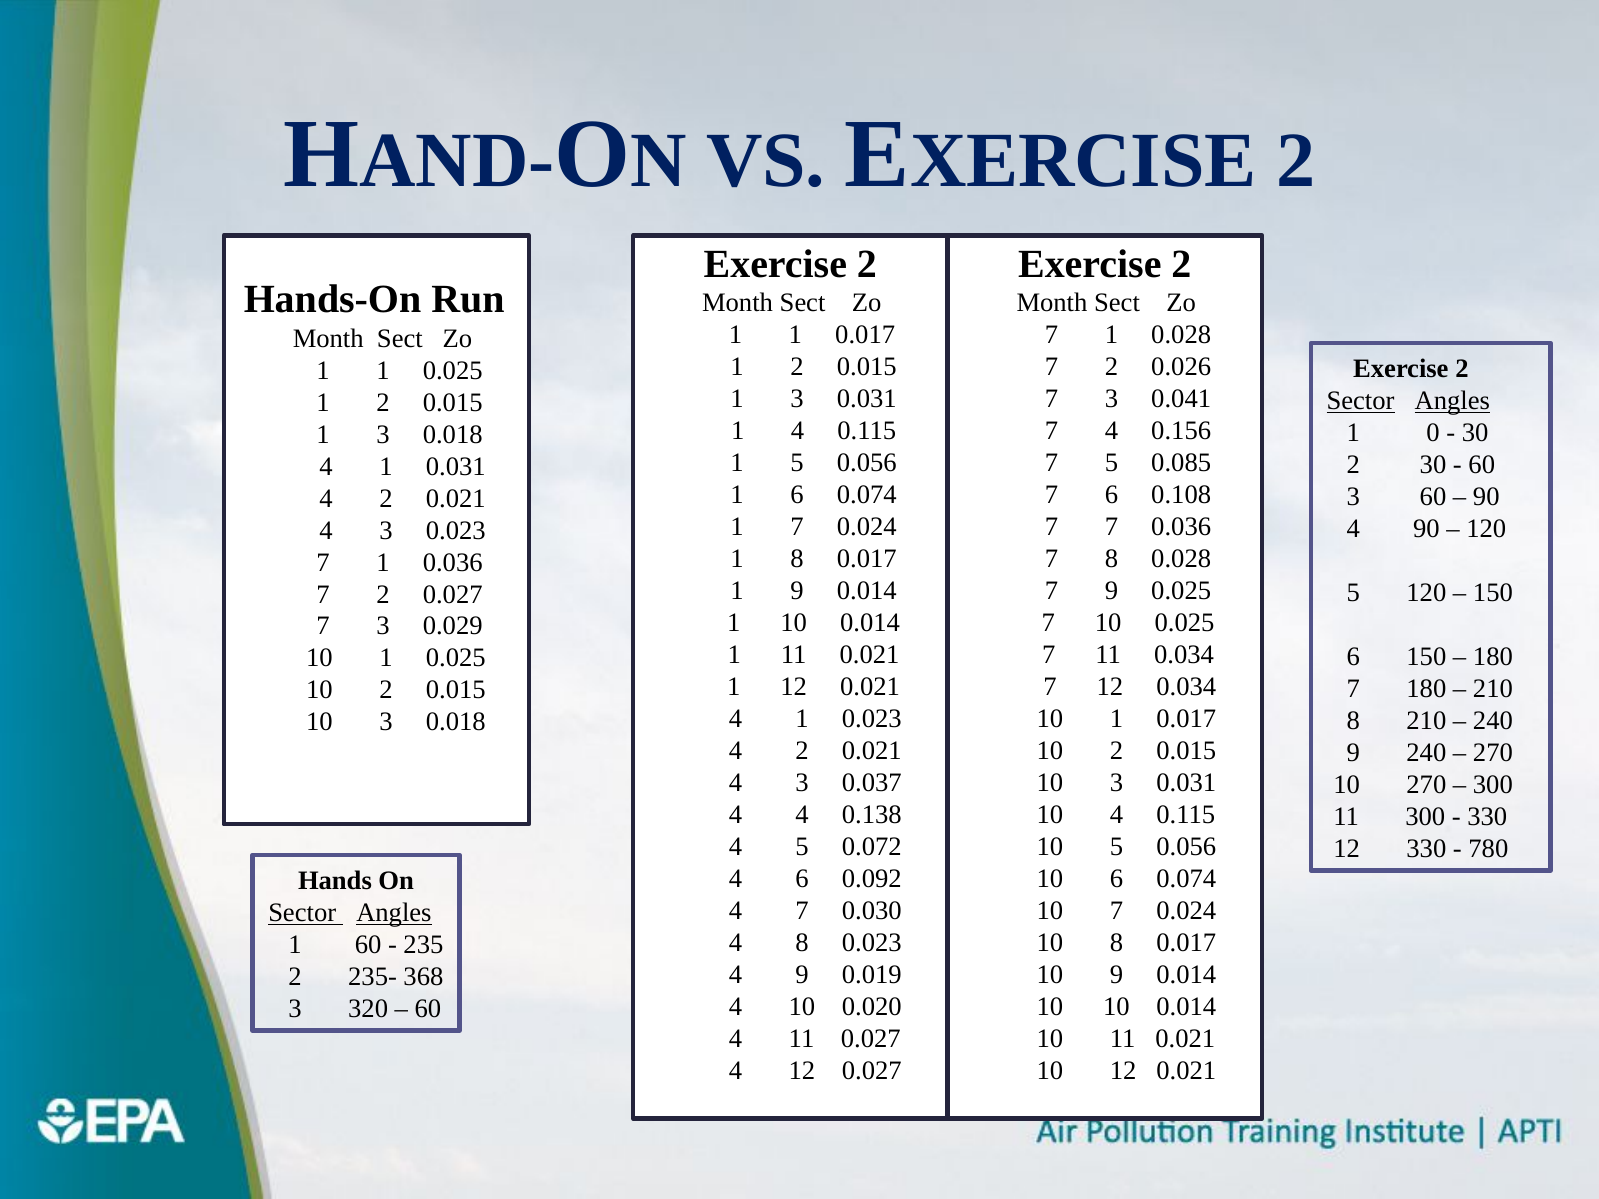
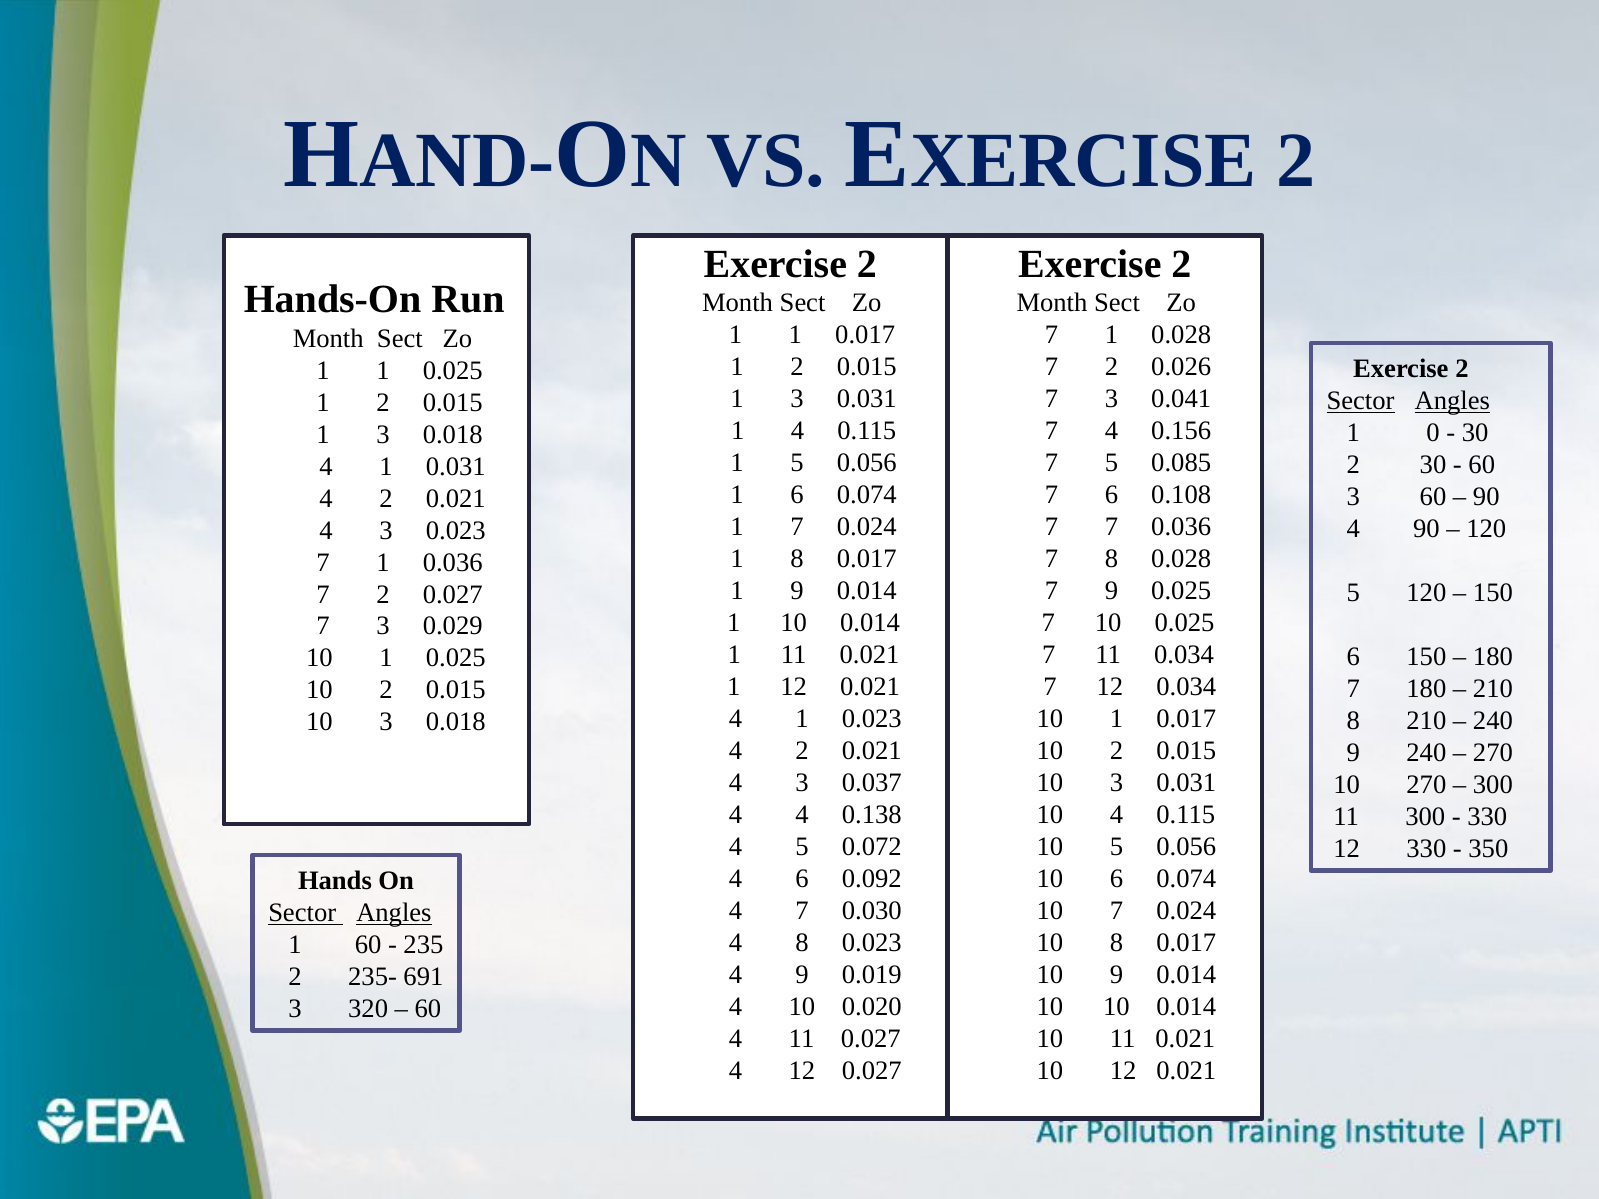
780: 780 -> 350
368: 368 -> 691
